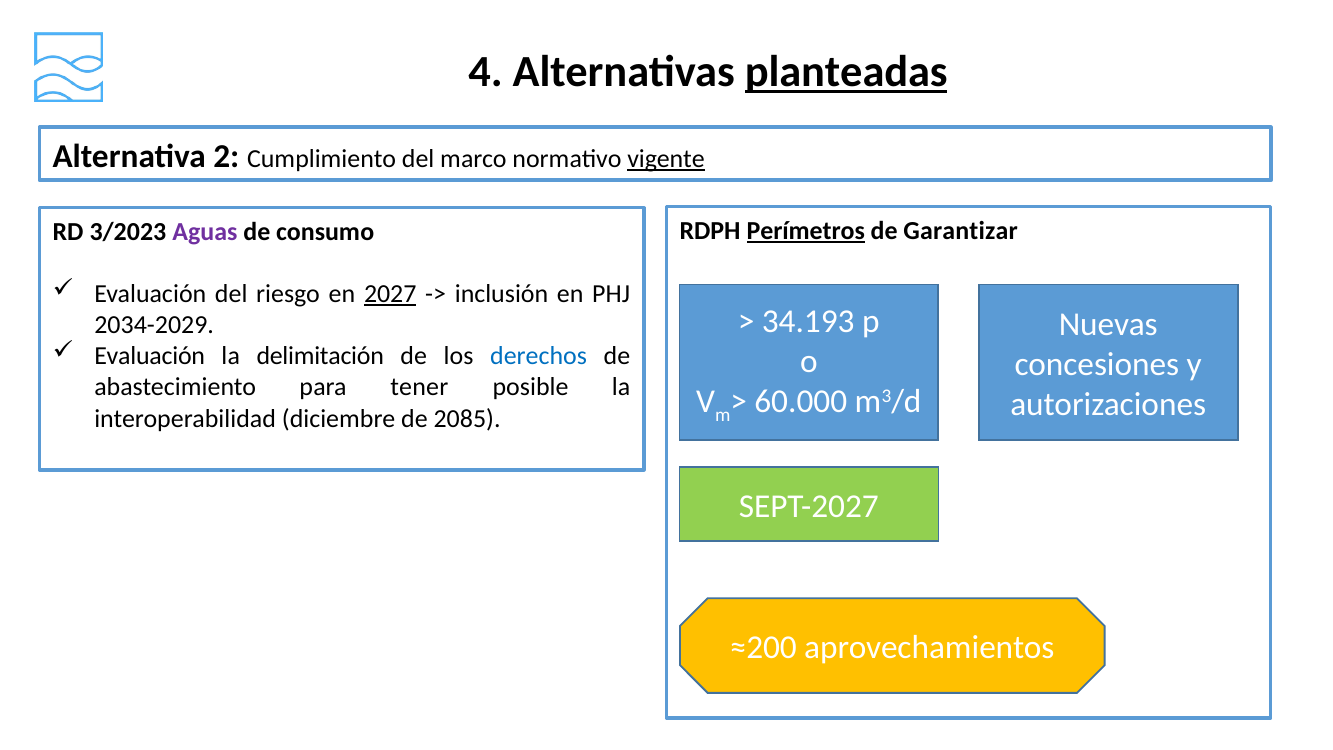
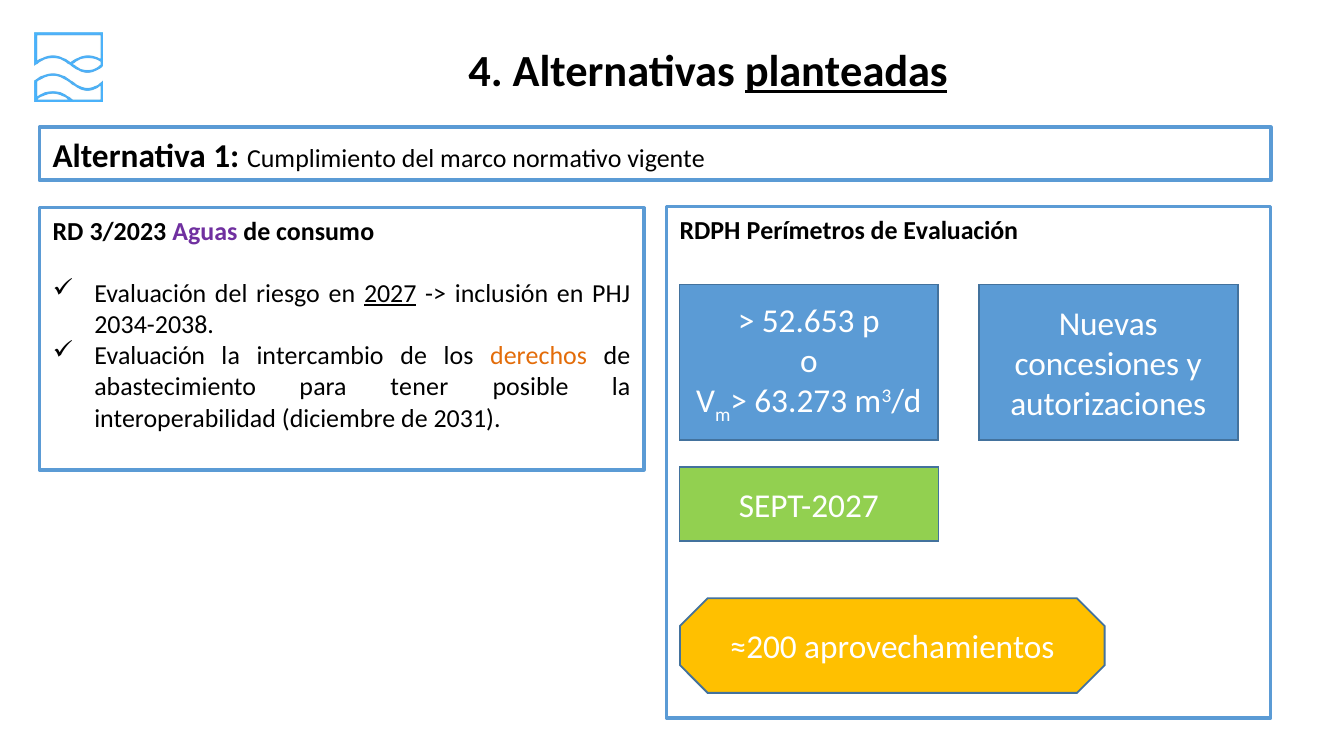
2: 2 -> 1
vigente underline: present -> none
Perímetros underline: present -> none
de Garantizar: Garantizar -> Evaluación
34.193: 34.193 -> 52.653
2034-2029: 2034-2029 -> 2034-2038
delimitación: delimitación -> intercambio
derechos colour: blue -> orange
60.000: 60.000 -> 63.273
2085: 2085 -> 2031
